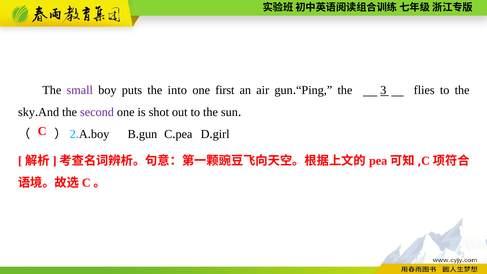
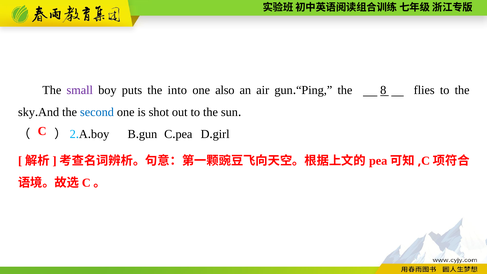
first: first -> also
3: 3 -> 8
second colour: purple -> blue
